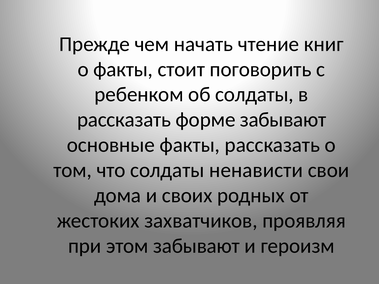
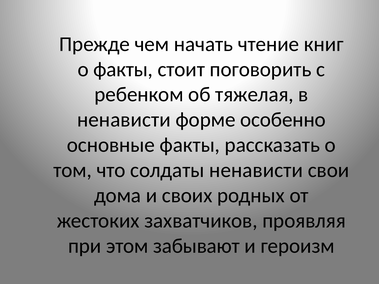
об солдаты: солдаты -> тяжелая
рассказать at (124, 120): рассказать -> ненависти
форме забывают: забывают -> особенно
